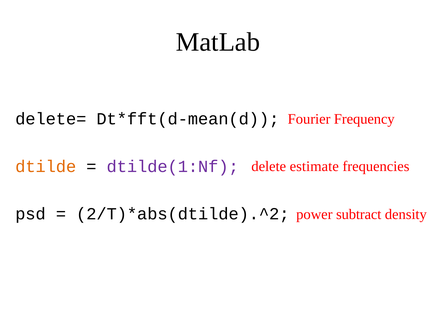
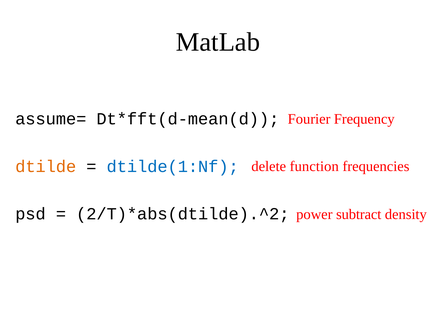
delete=: delete= -> assume=
estimate: estimate -> function
dtilde(1:Nf colour: purple -> blue
